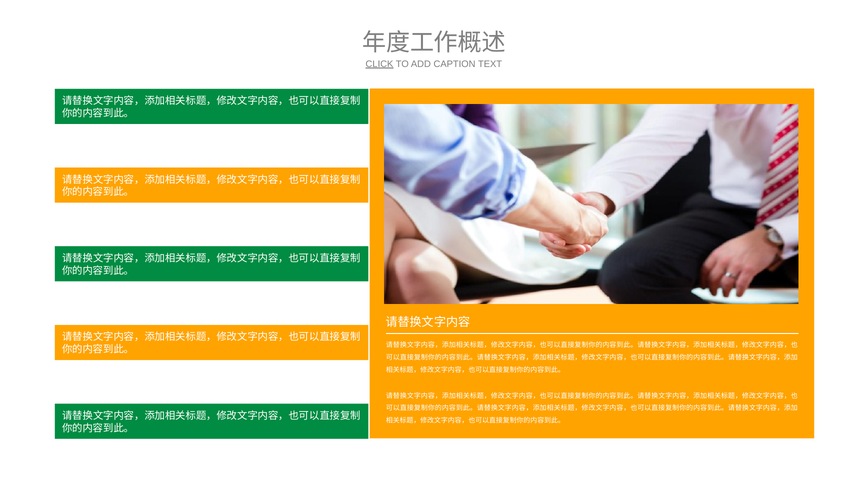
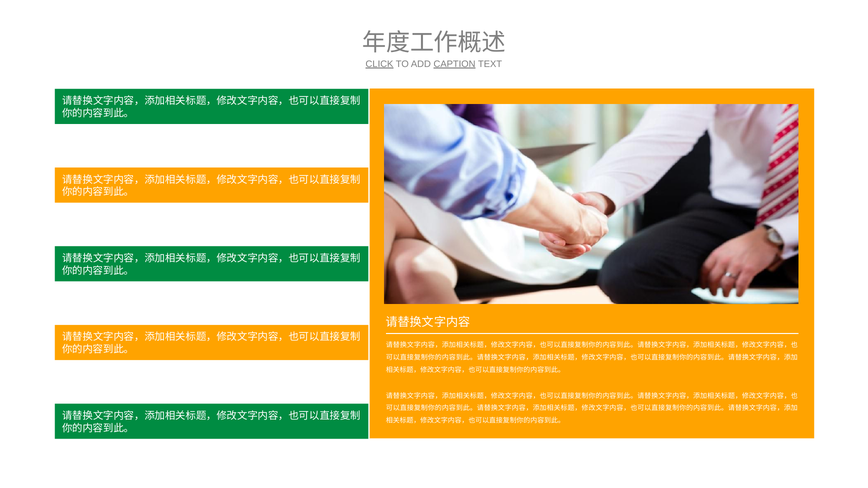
CAPTION underline: none -> present
